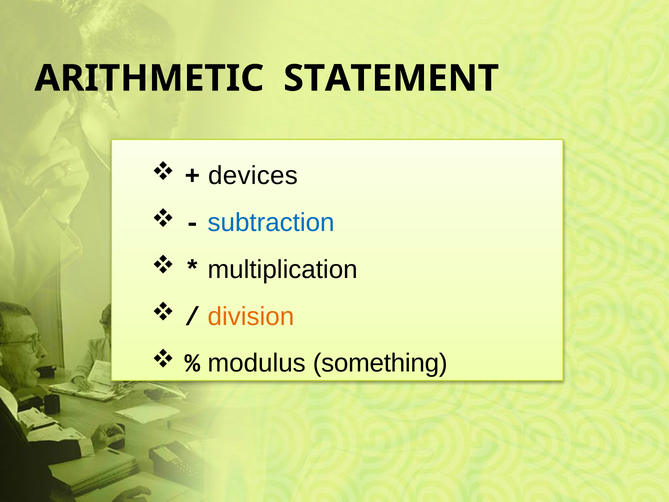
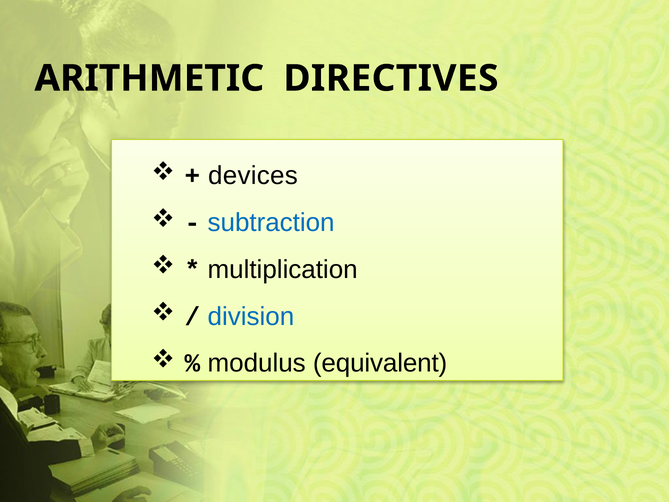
STATEMENT: STATEMENT -> DIRECTIVES
division colour: orange -> blue
something: something -> equivalent
